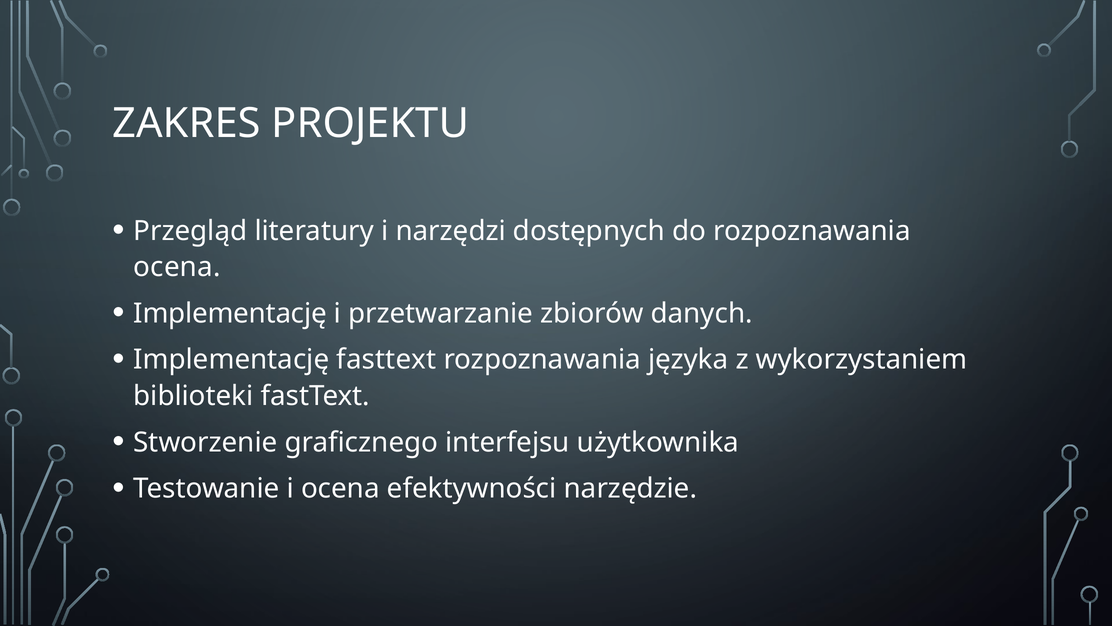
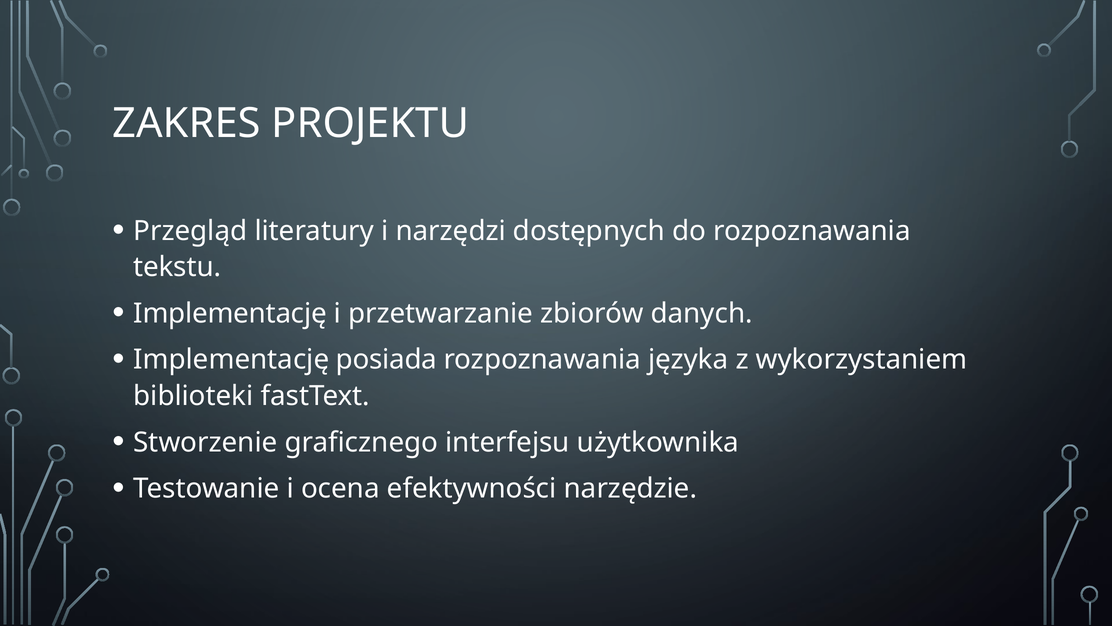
ocena at (177, 267): ocena -> tekstu
Implementację fasttext: fasttext -> posiada
